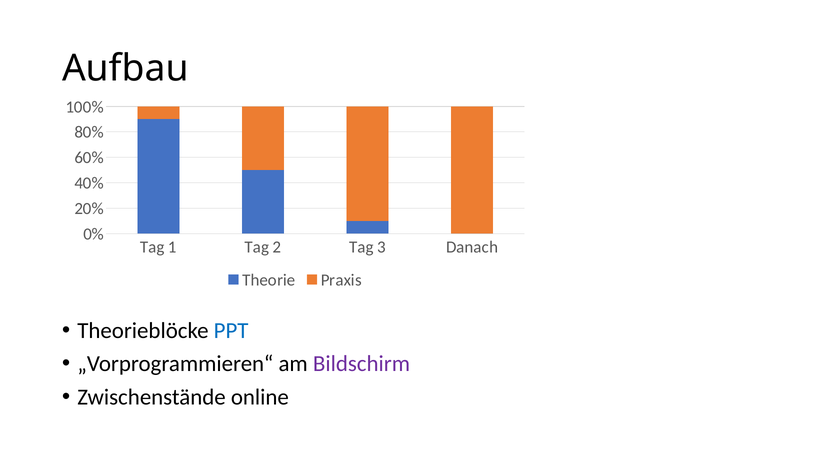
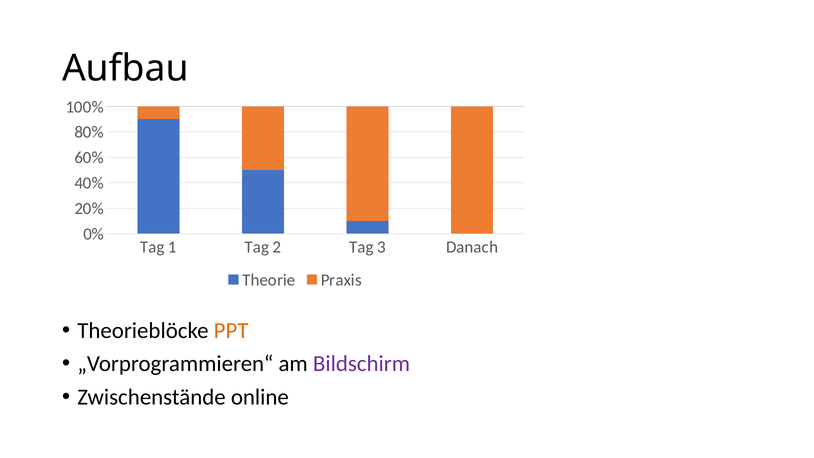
PPT colour: blue -> orange
